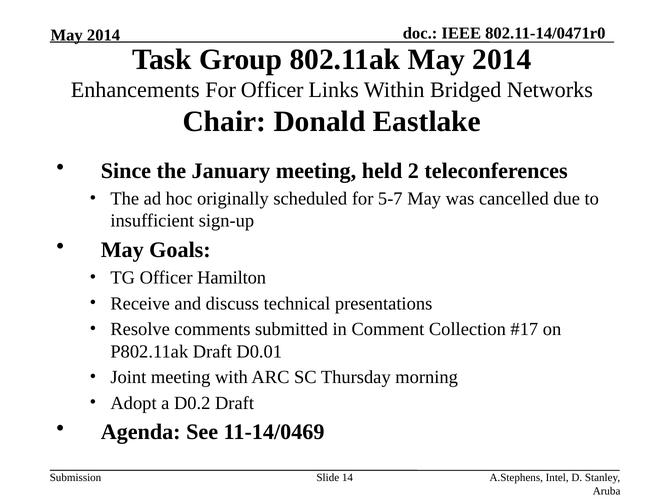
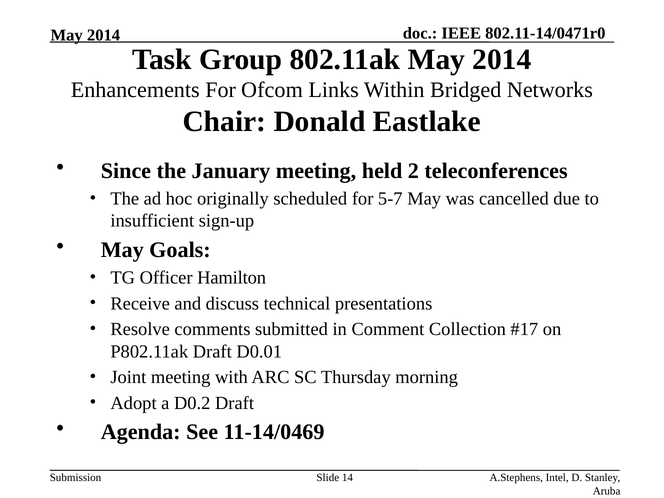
For Officer: Officer -> Ofcom
